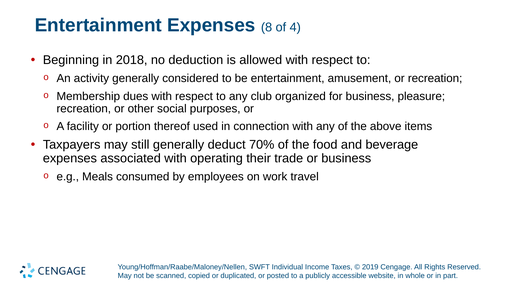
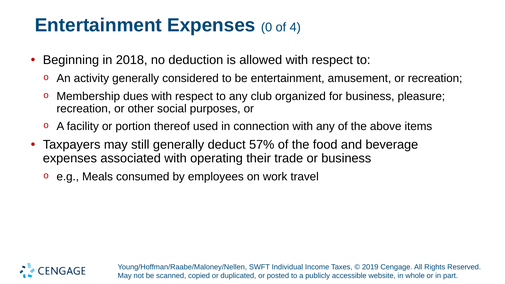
8: 8 -> 0
70%: 70% -> 57%
